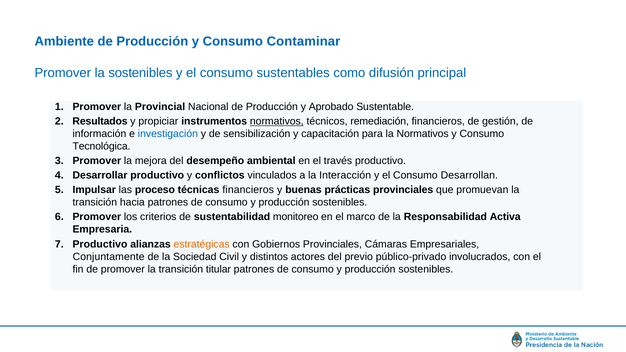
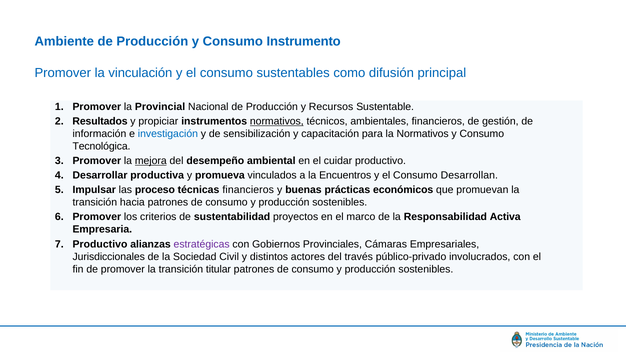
Contaminar: Contaminar -> Instrumento
la sostenibles: sostenibles -> vinculación
Aprobado: Aprobado -> Recursos
remediación: remediación -> ambientales
mejora underline: none -> present
través: través -> cuidar
Desarrollar productivo: productivo -> productiva
conflictos: conflictos -> promueva
Interacción: Interacción -> Encuentros
prácticas provinciales: provinciales -> económicos
monitoreo: monitoreo -> proyectos
estratégicas colour: orange -> purple
Conjuntamente: Conjuntamente -> Jurisdiccionales
previo: previo -> través
